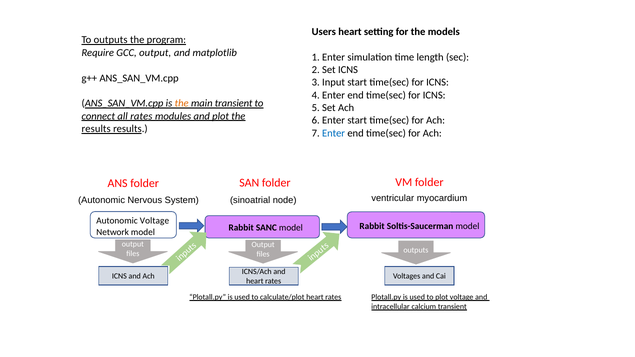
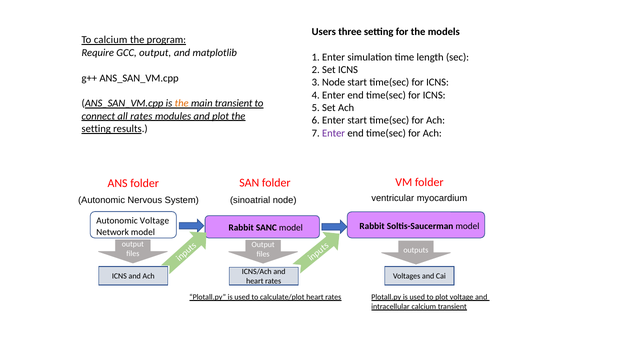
Users heart: heart -> three
To outputs: outputs -> calcium
3 Input: Input -> Node
results at (96, 129): results -> setting
Enter at (334, 133) colour: blue -> purple
